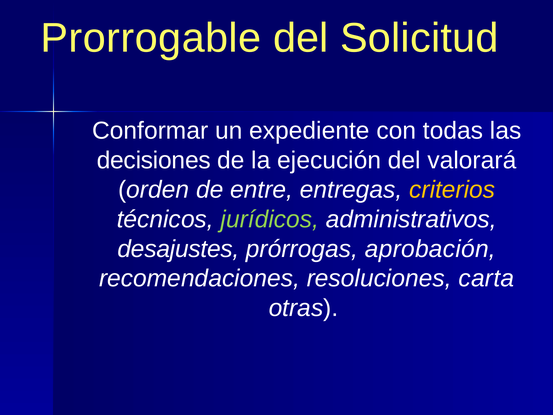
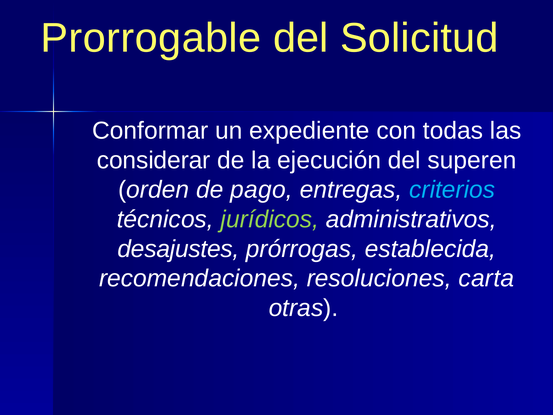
decisiones: decisiones -> considerar
valorará: valorará -> superen
entre: entre -> pago
criterios colour: yellow -> light blue
aprobación: aprobación -> establecida
